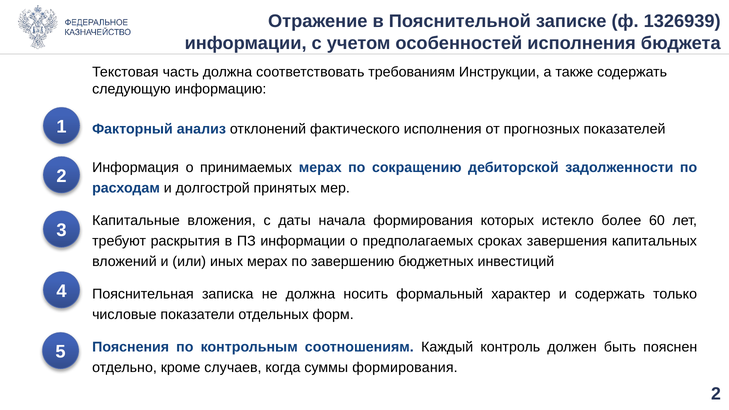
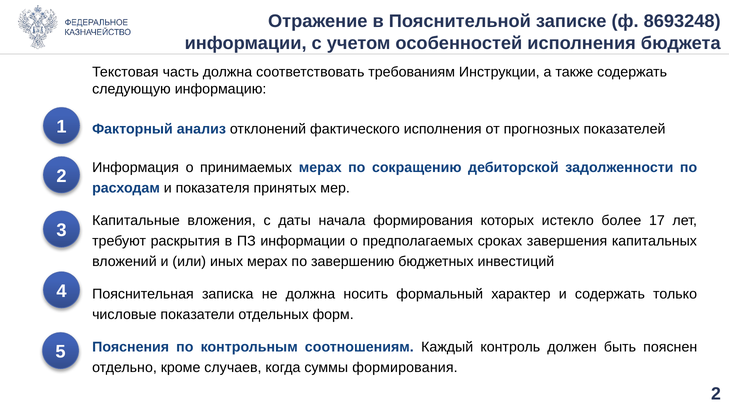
1326939: 1326939 -> 8693248
долгострой: долгострой -> показателя
60: 60 -> 17
